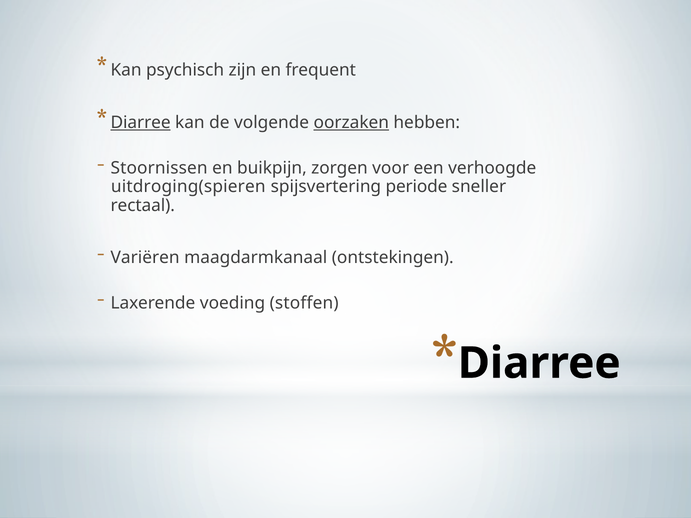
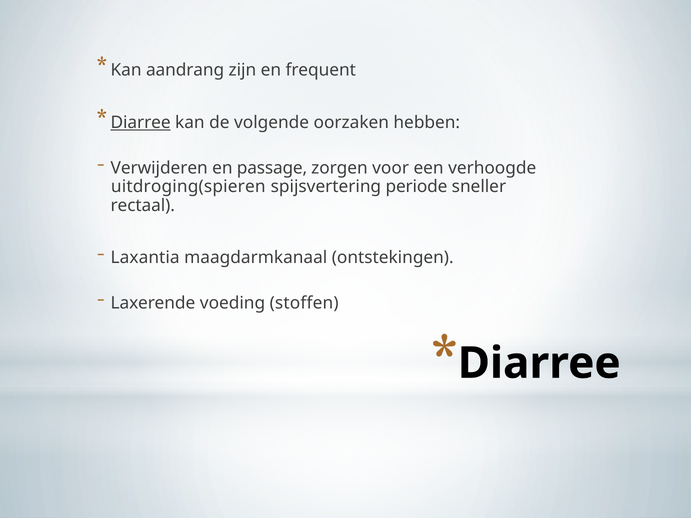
psychisch: psychisch -> aandrang
oorzaken underline: present -> none
Stoornissen: Stoornissen -> Verwijderen
buikpijn: buikpijn -> passage
Variëren: Variëren -> Laxantia
